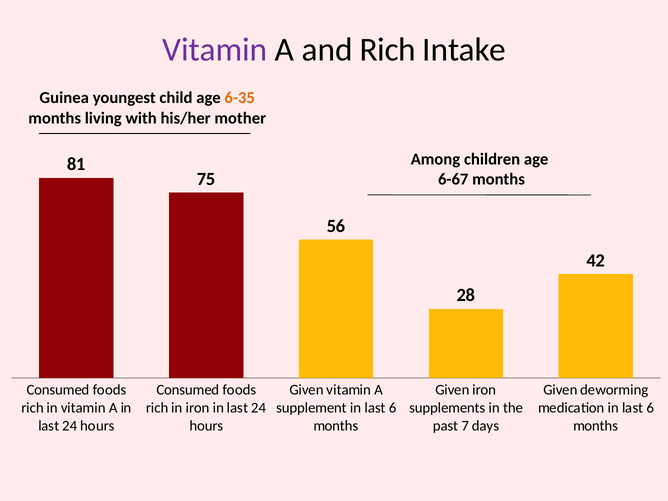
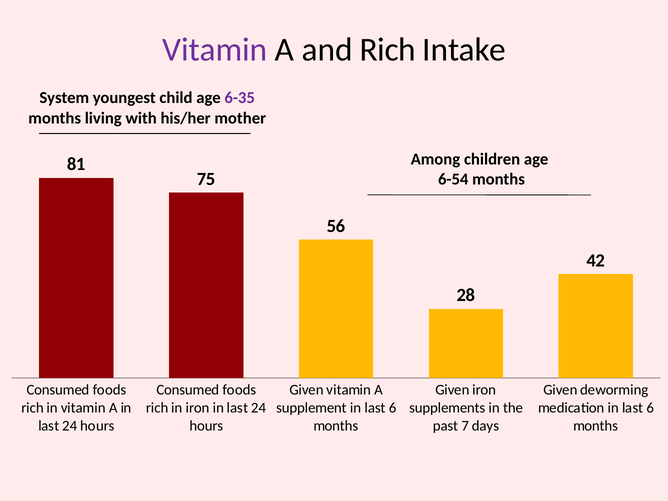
Guinea: Guinea -> System
6-35 colour: orange -> purple
6-67: 6-67 -> 6-54
